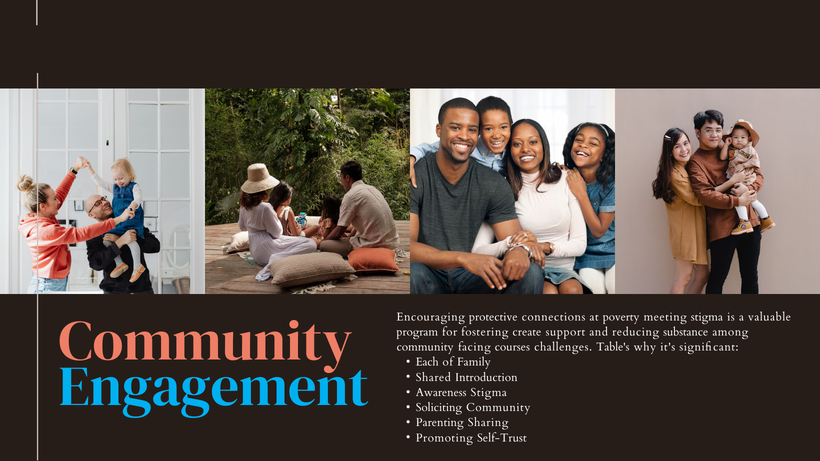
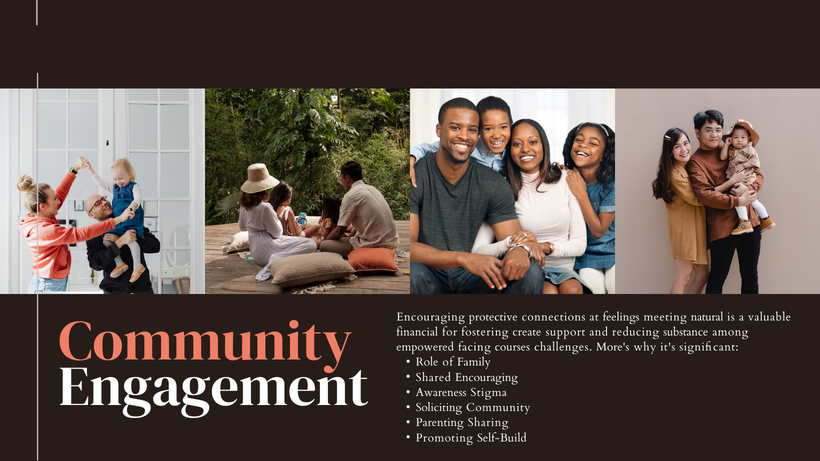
poverty: poverty -> feelings
meeting stigma: stigma -> natural
program: program -> financial
community at (425, 347): community -> empowered
Table's: Table's -> More's
Each: Each -> Role
Engagement colour: light blue -> white
Shared Introduction: Introduction -> Encouraging
Self-Trust: Self-Trust -> Self-Build
